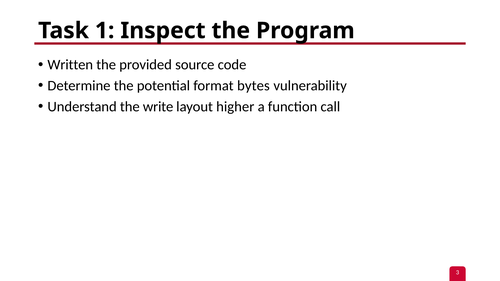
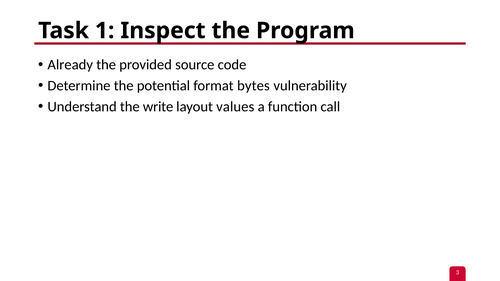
Written: Written -> Already
higher: higher -> values
